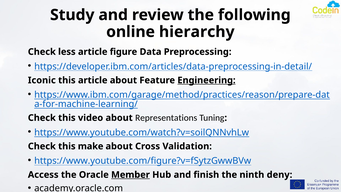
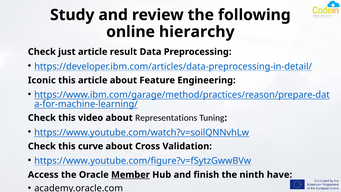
less: less -> just
figure: figure -> result
Engineering underline: present -> none
make: make -> curve
deny: deny -> have
